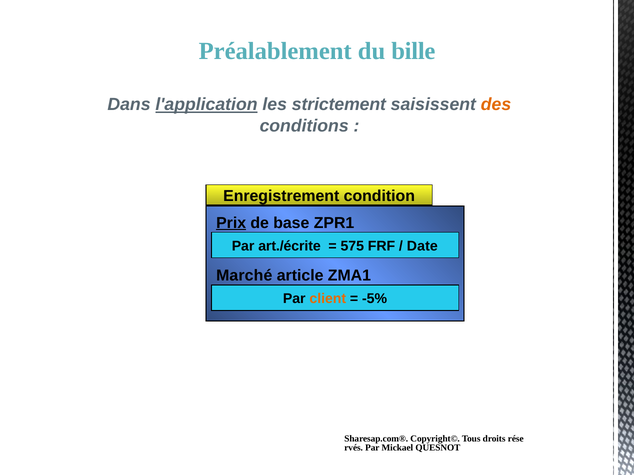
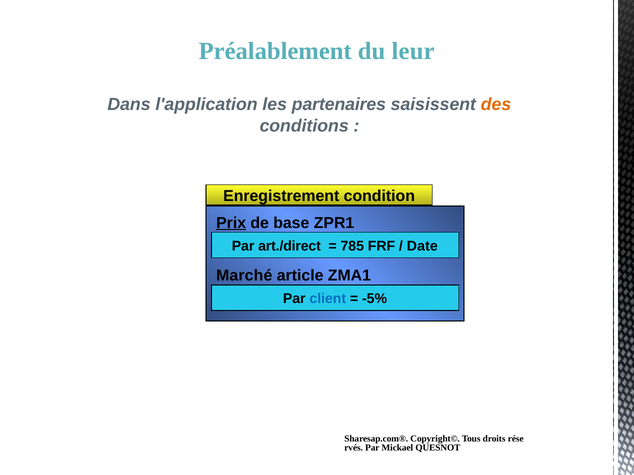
bille: bille -> leur
l'application underline: present -> none
strictement: strictement -> partenaires
art./écrite: art./écrite -> art./direct
575: 575 -> 785
client colour: orange -> blue
